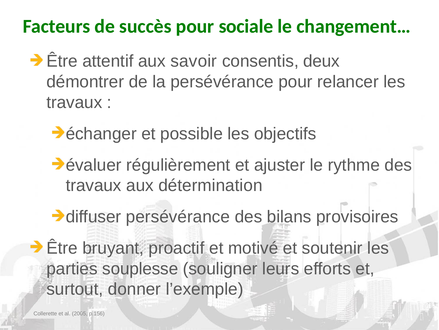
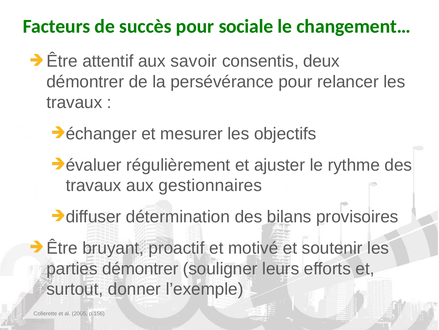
possible: possible -> mesurer
détermination: détermination -> gestionnaires
diffuser persévérance: persévérance -> détermination
parties souplesse: souplesse -> démontrer
